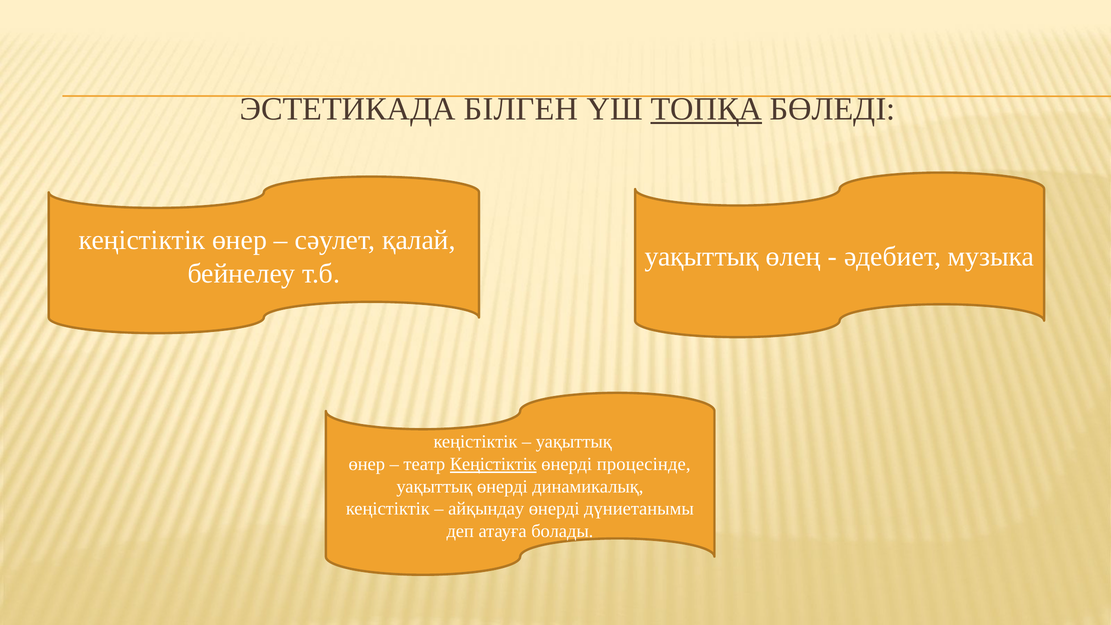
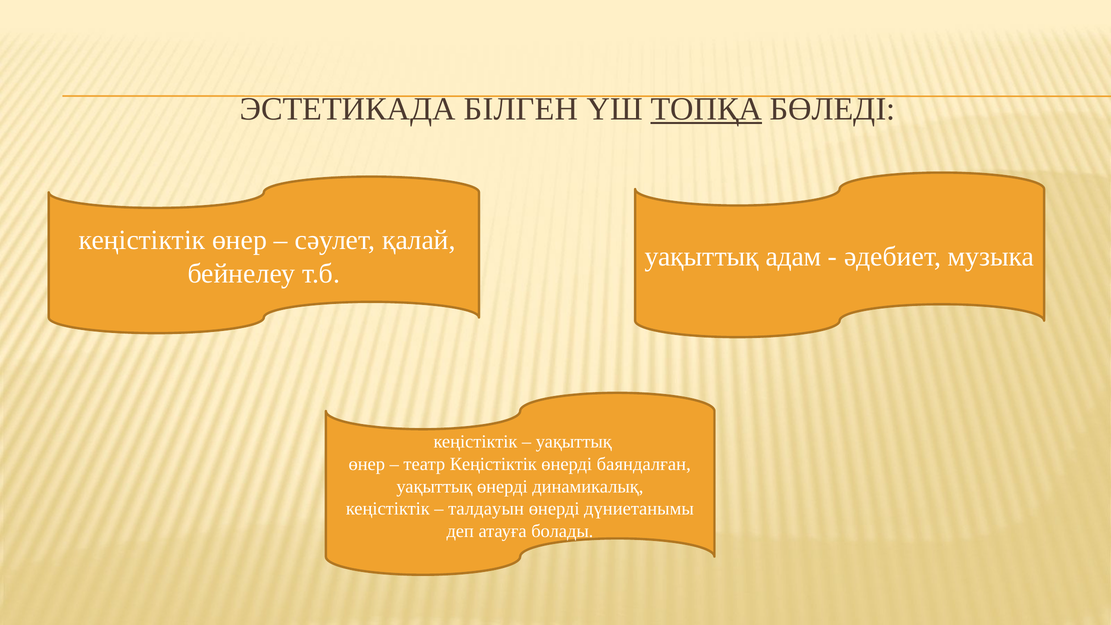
өлең: өлең -> адам
Кеңістіктік at (493, 464) underline: present -> none
процесінде: процесінде -> баяндалған
айқындау: айқындау -> талдауын
